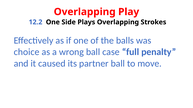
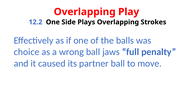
case: case -> jaws
